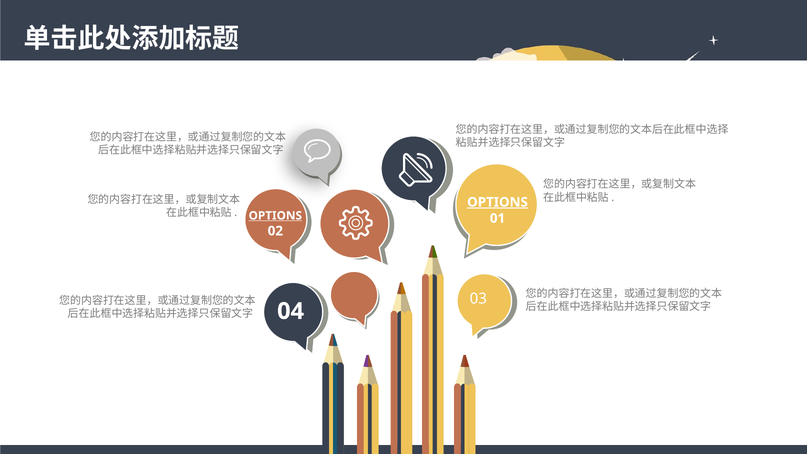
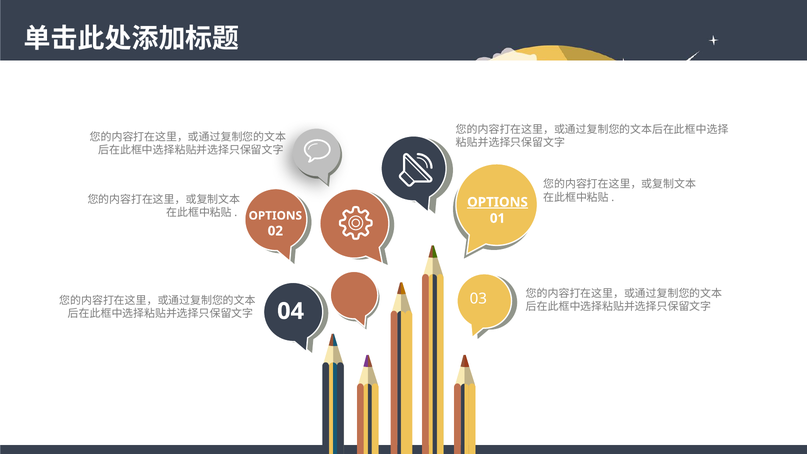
OPTIONS at (275, 216) underline: present -> none
